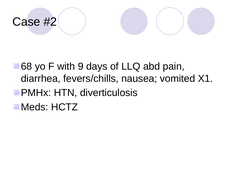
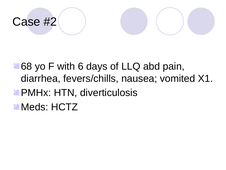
9: 9 -> 6
